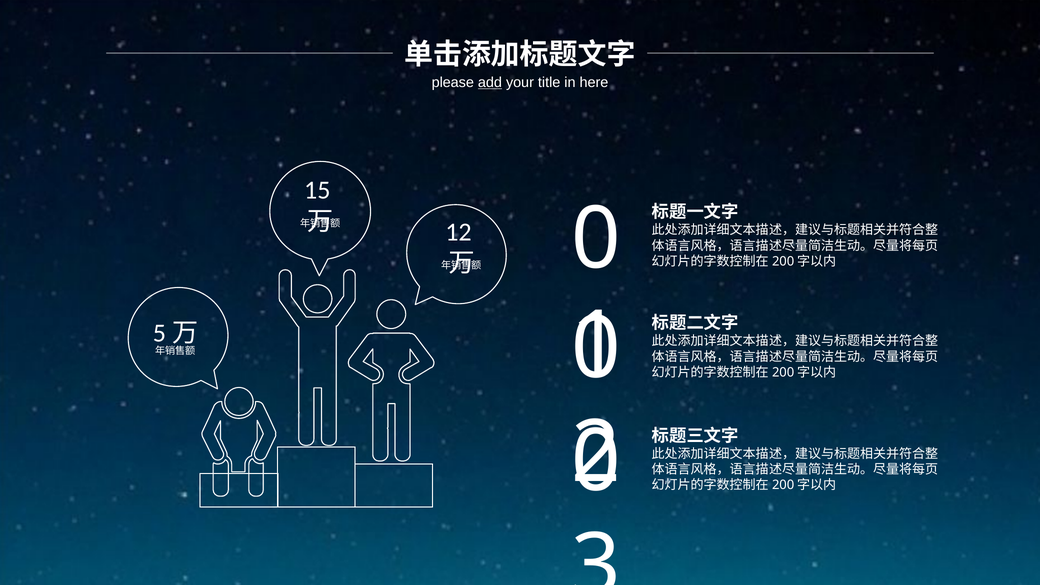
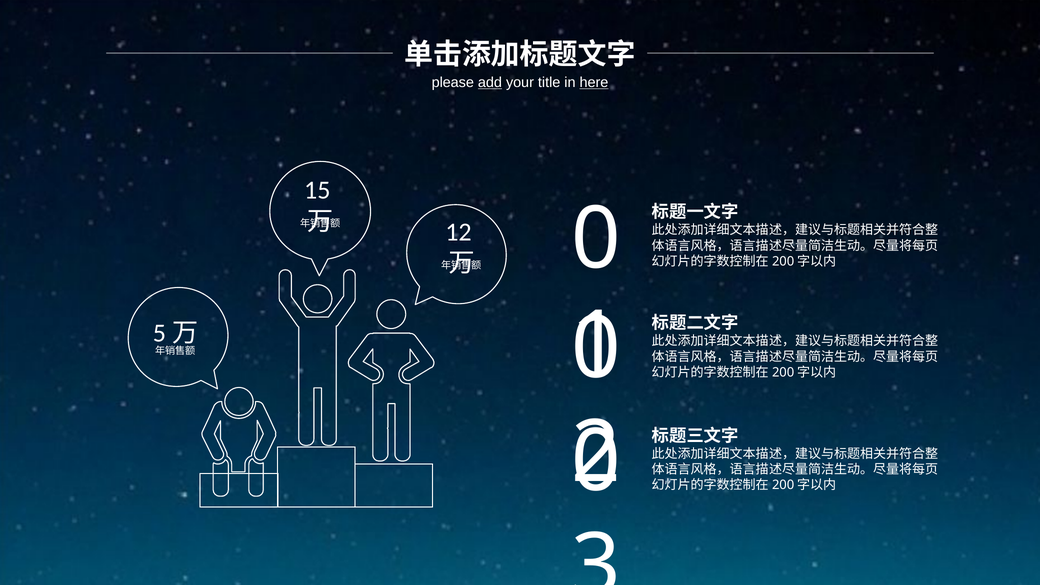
here underline: none -> present
